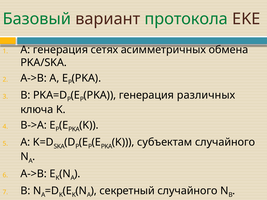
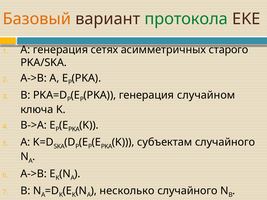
Базовый colour: green -> orange
обмена: обмена -> старого
различных: различных -> случайном
секретный: секретный -> несколько
